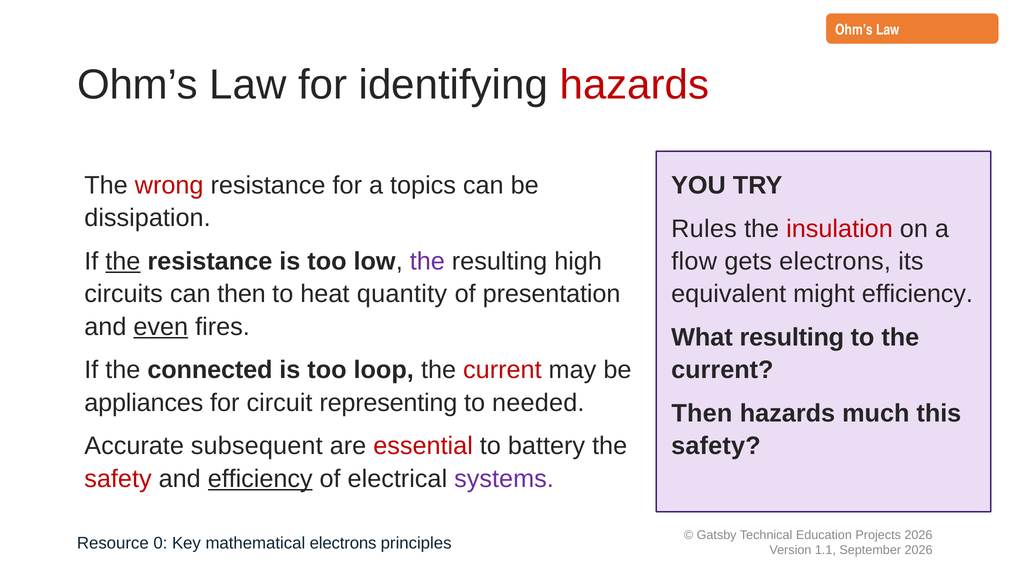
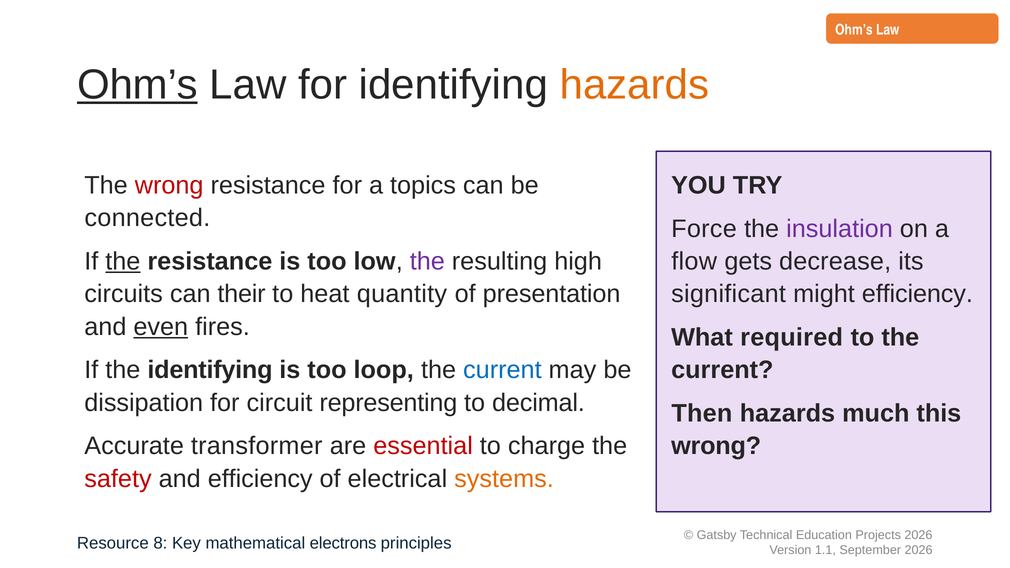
Ohm’s at (137, 85) underline: none -> present
hazards at (634, 85) colour: red -> orange
dissipation: dissipation -> connected
Rules: Rules -> Force
insulation colour: red -> purple
gets electrons: electrons -> decrease
can then: then -> their
equivalent: equivalent -> significant
What resulting: resulting -> required
the connected: connected -> identifying
current at (502, 370) colour: red -> blue
appliances: appliances -> dissipation
needed: needed -> decimal
subsequent: subsequent -> transformer
battery: battery -> charge
safety at (716, 446): safety -> wrong
efficiency at (260, 479) underline: present -> none
systems colour: purple -> orange
0: 0 -> 8
